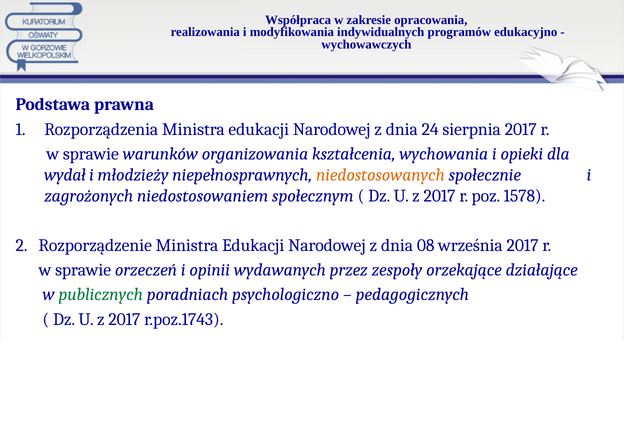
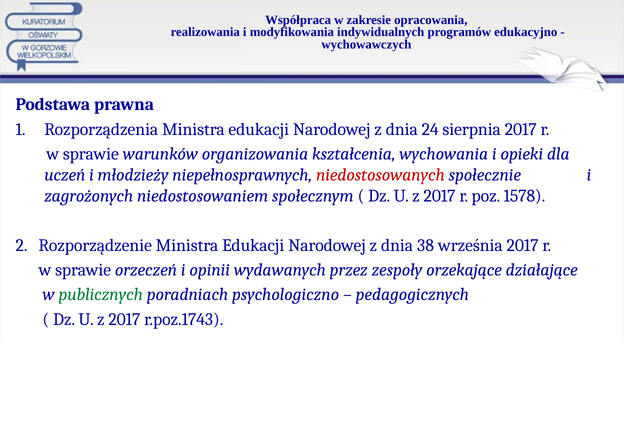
wydał: wydał -> uczeń
niedostosowanych colour: orange -> red
08: 08 -> 38
